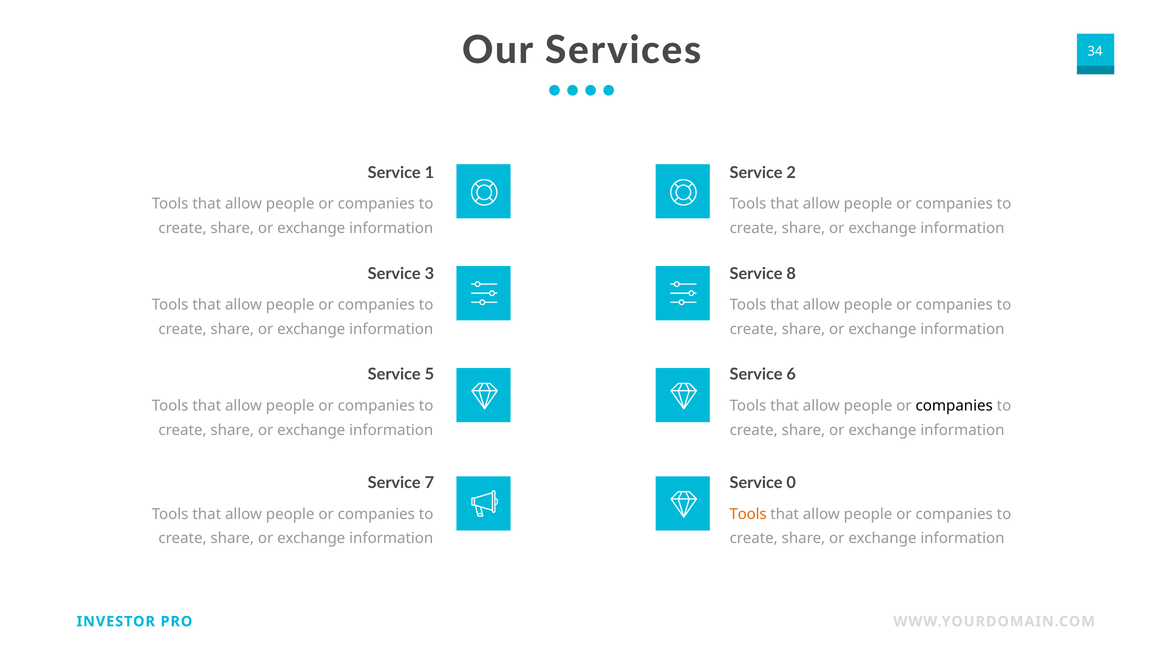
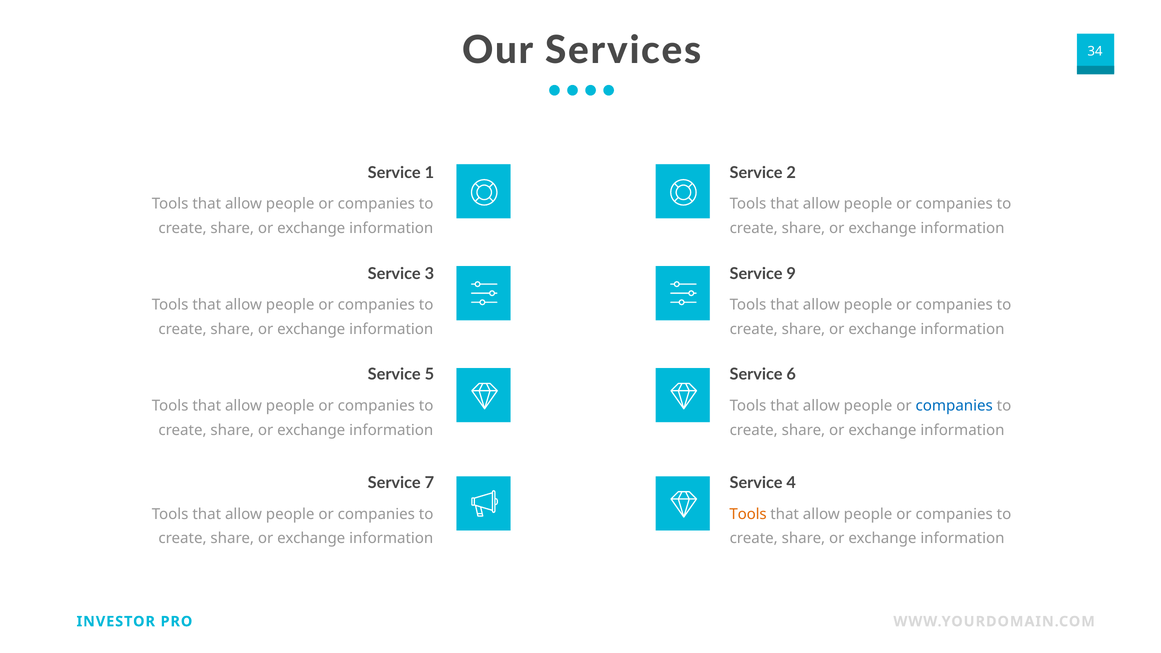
8: 8 -> 9
companies at (954, 406) colour: black -> blue
0: 0 -> 4
